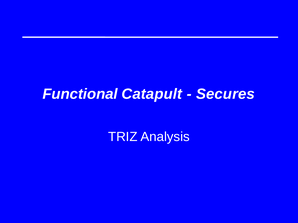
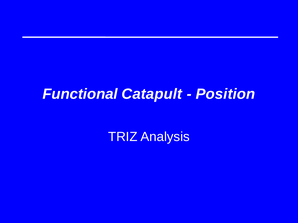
Secures: Secures -> Position
